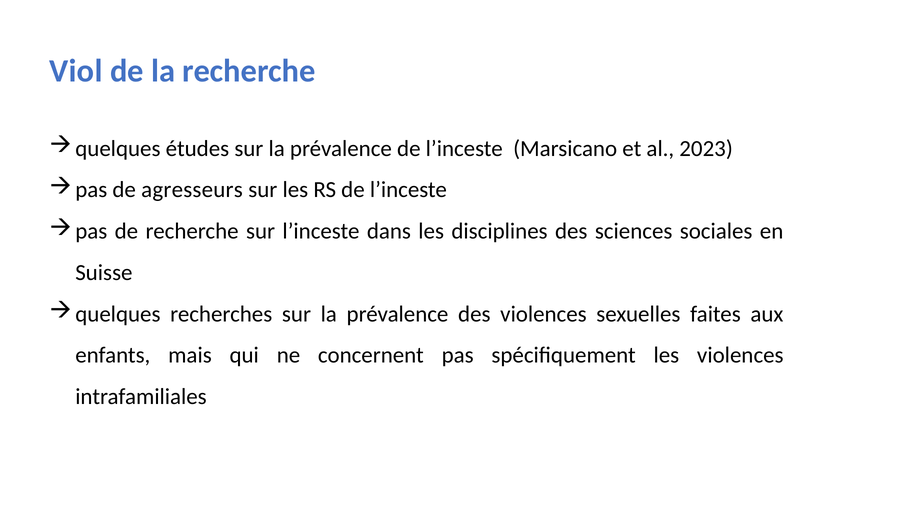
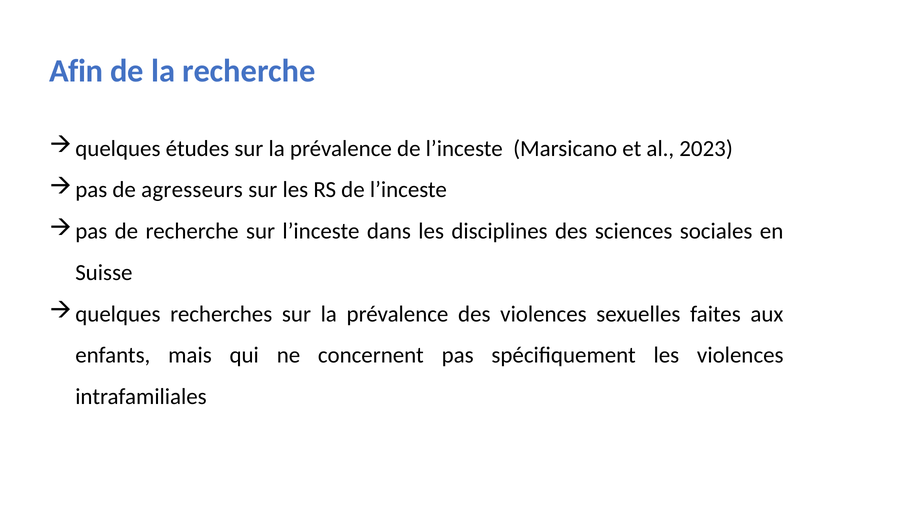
Viol: Viol -> Afin
